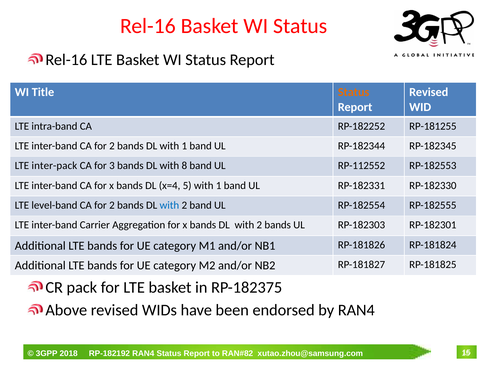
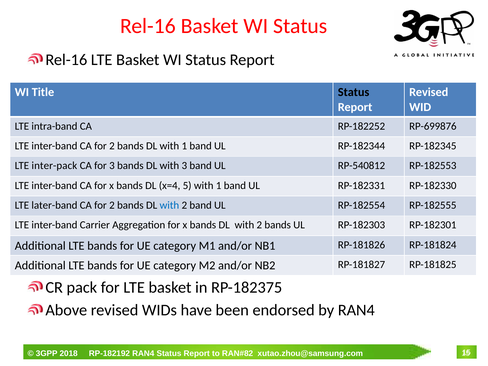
Status at (354, 92) colour: orange -> black
RP-181255: RP-181255 -> RP-699876
with 8: 8 -> 3
RP-112552: RP-112552 -> RP-540812
level-band: level-band -> later-band
